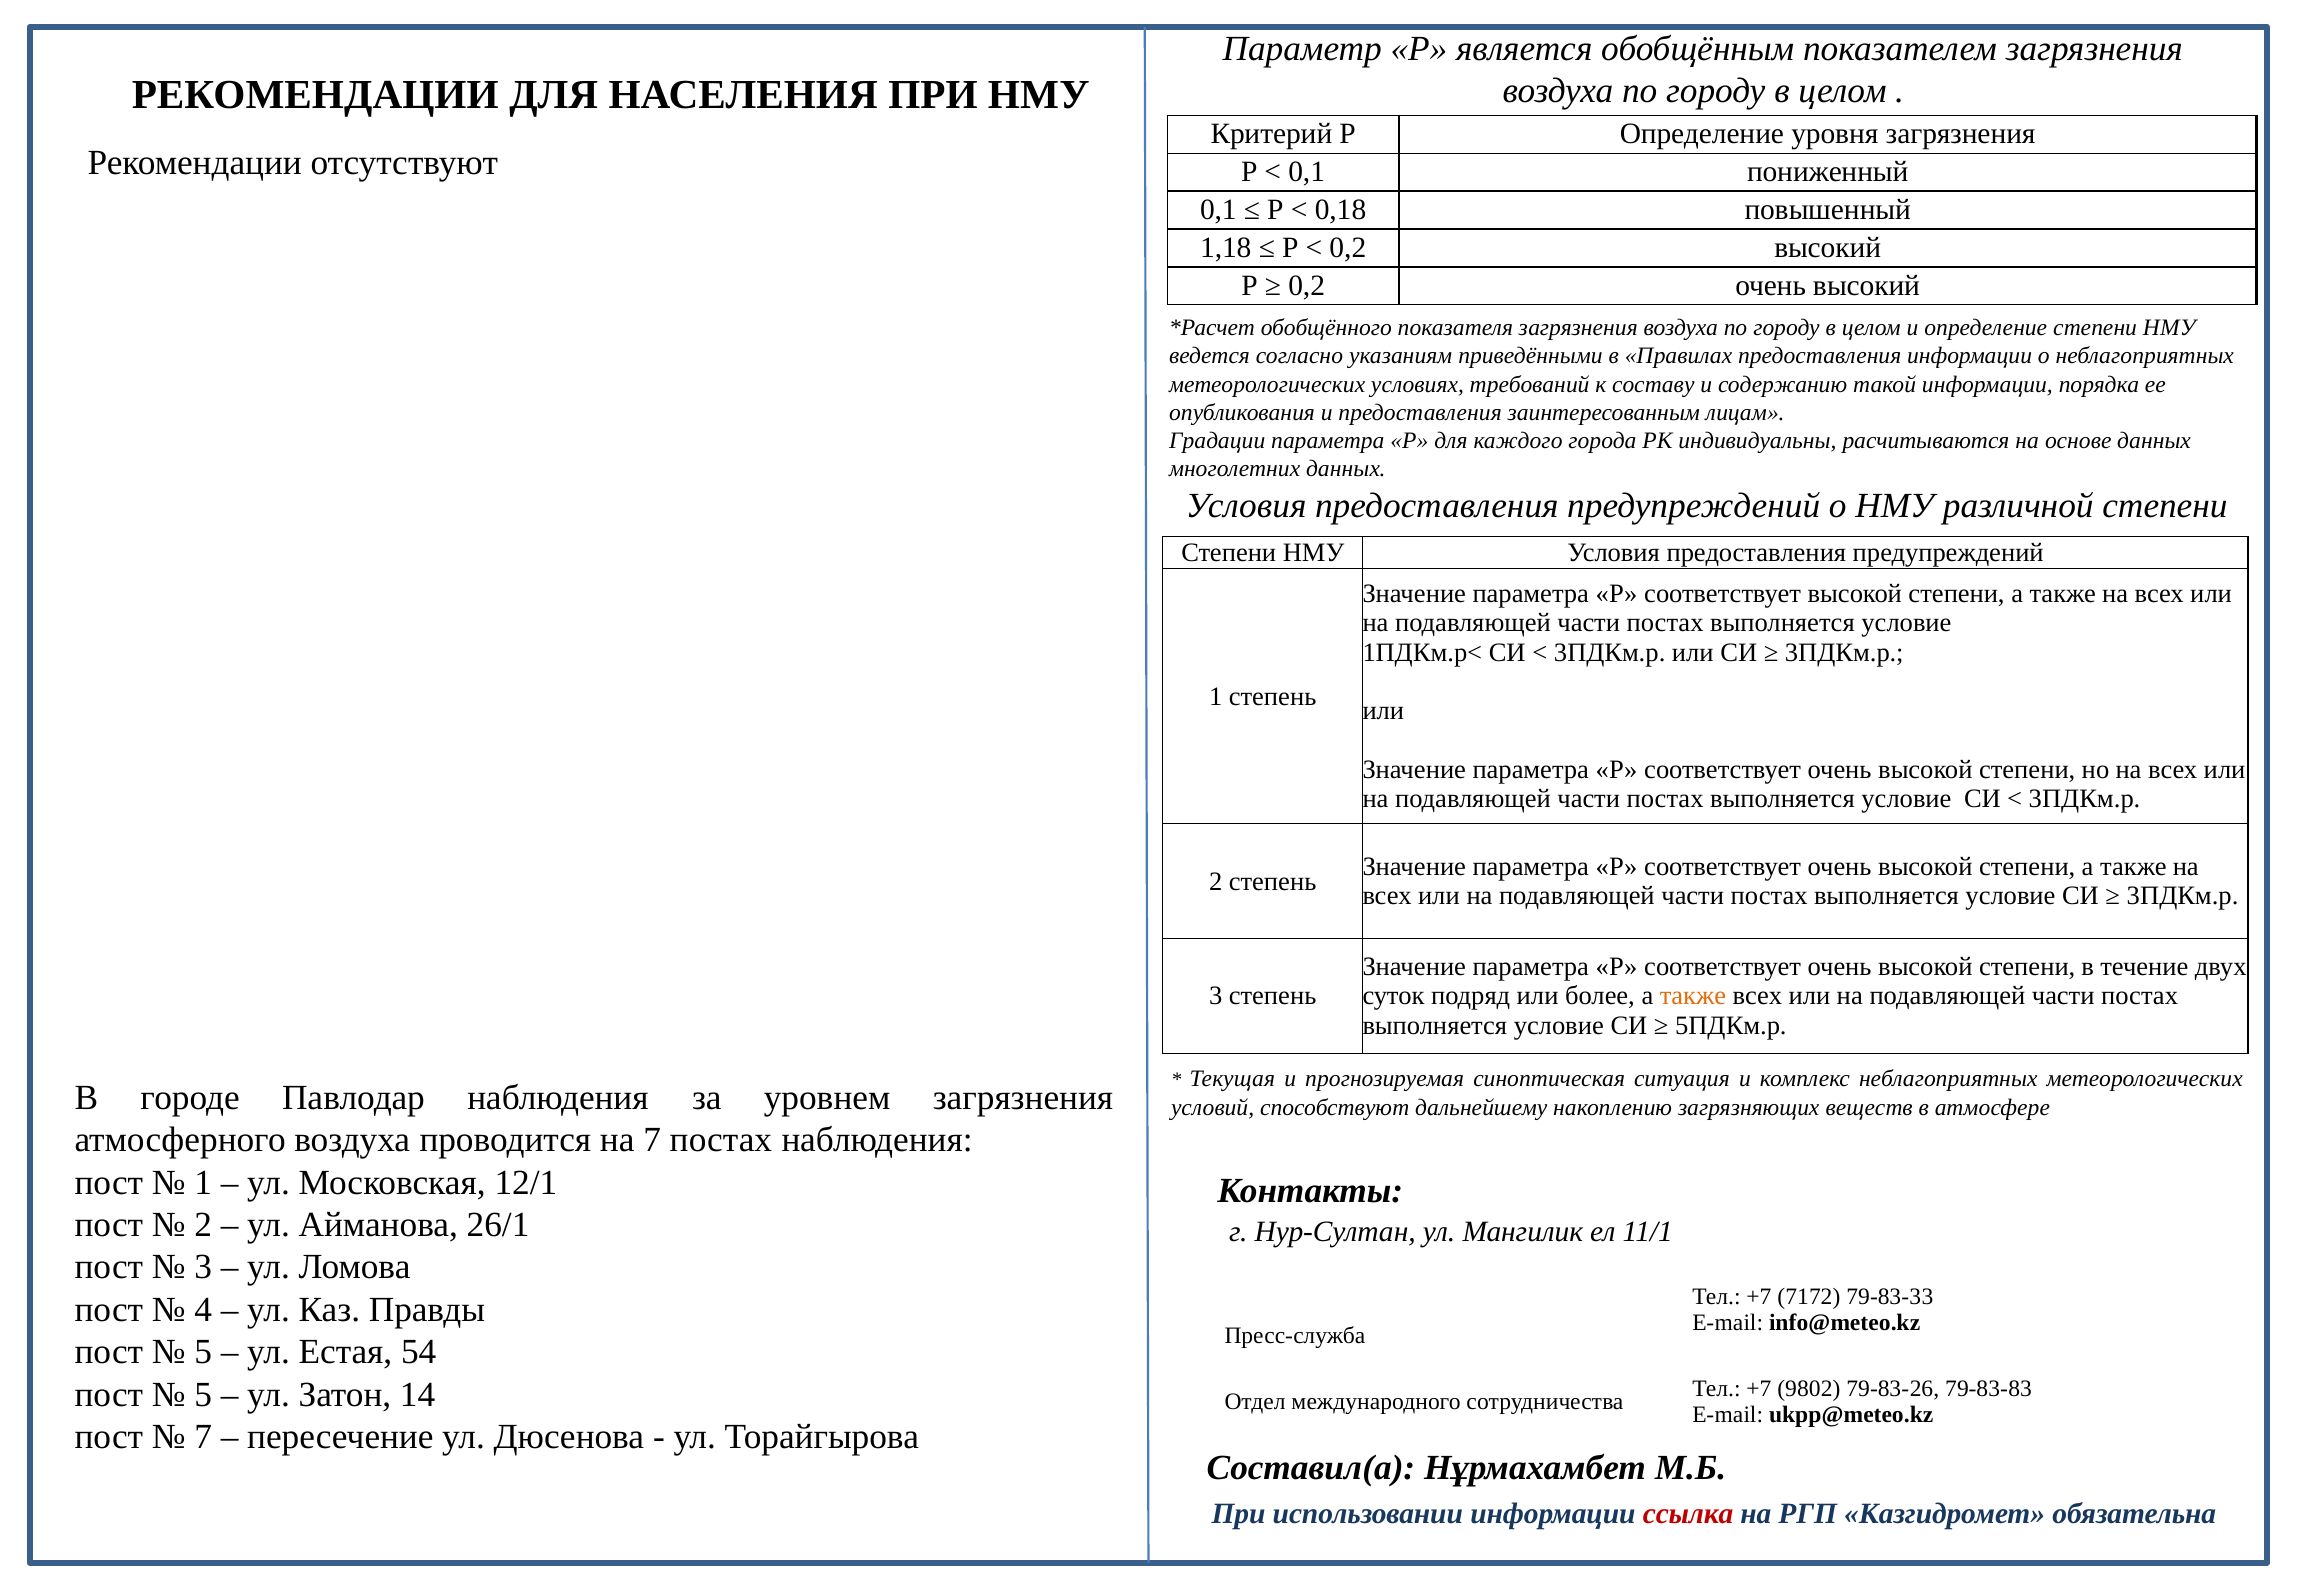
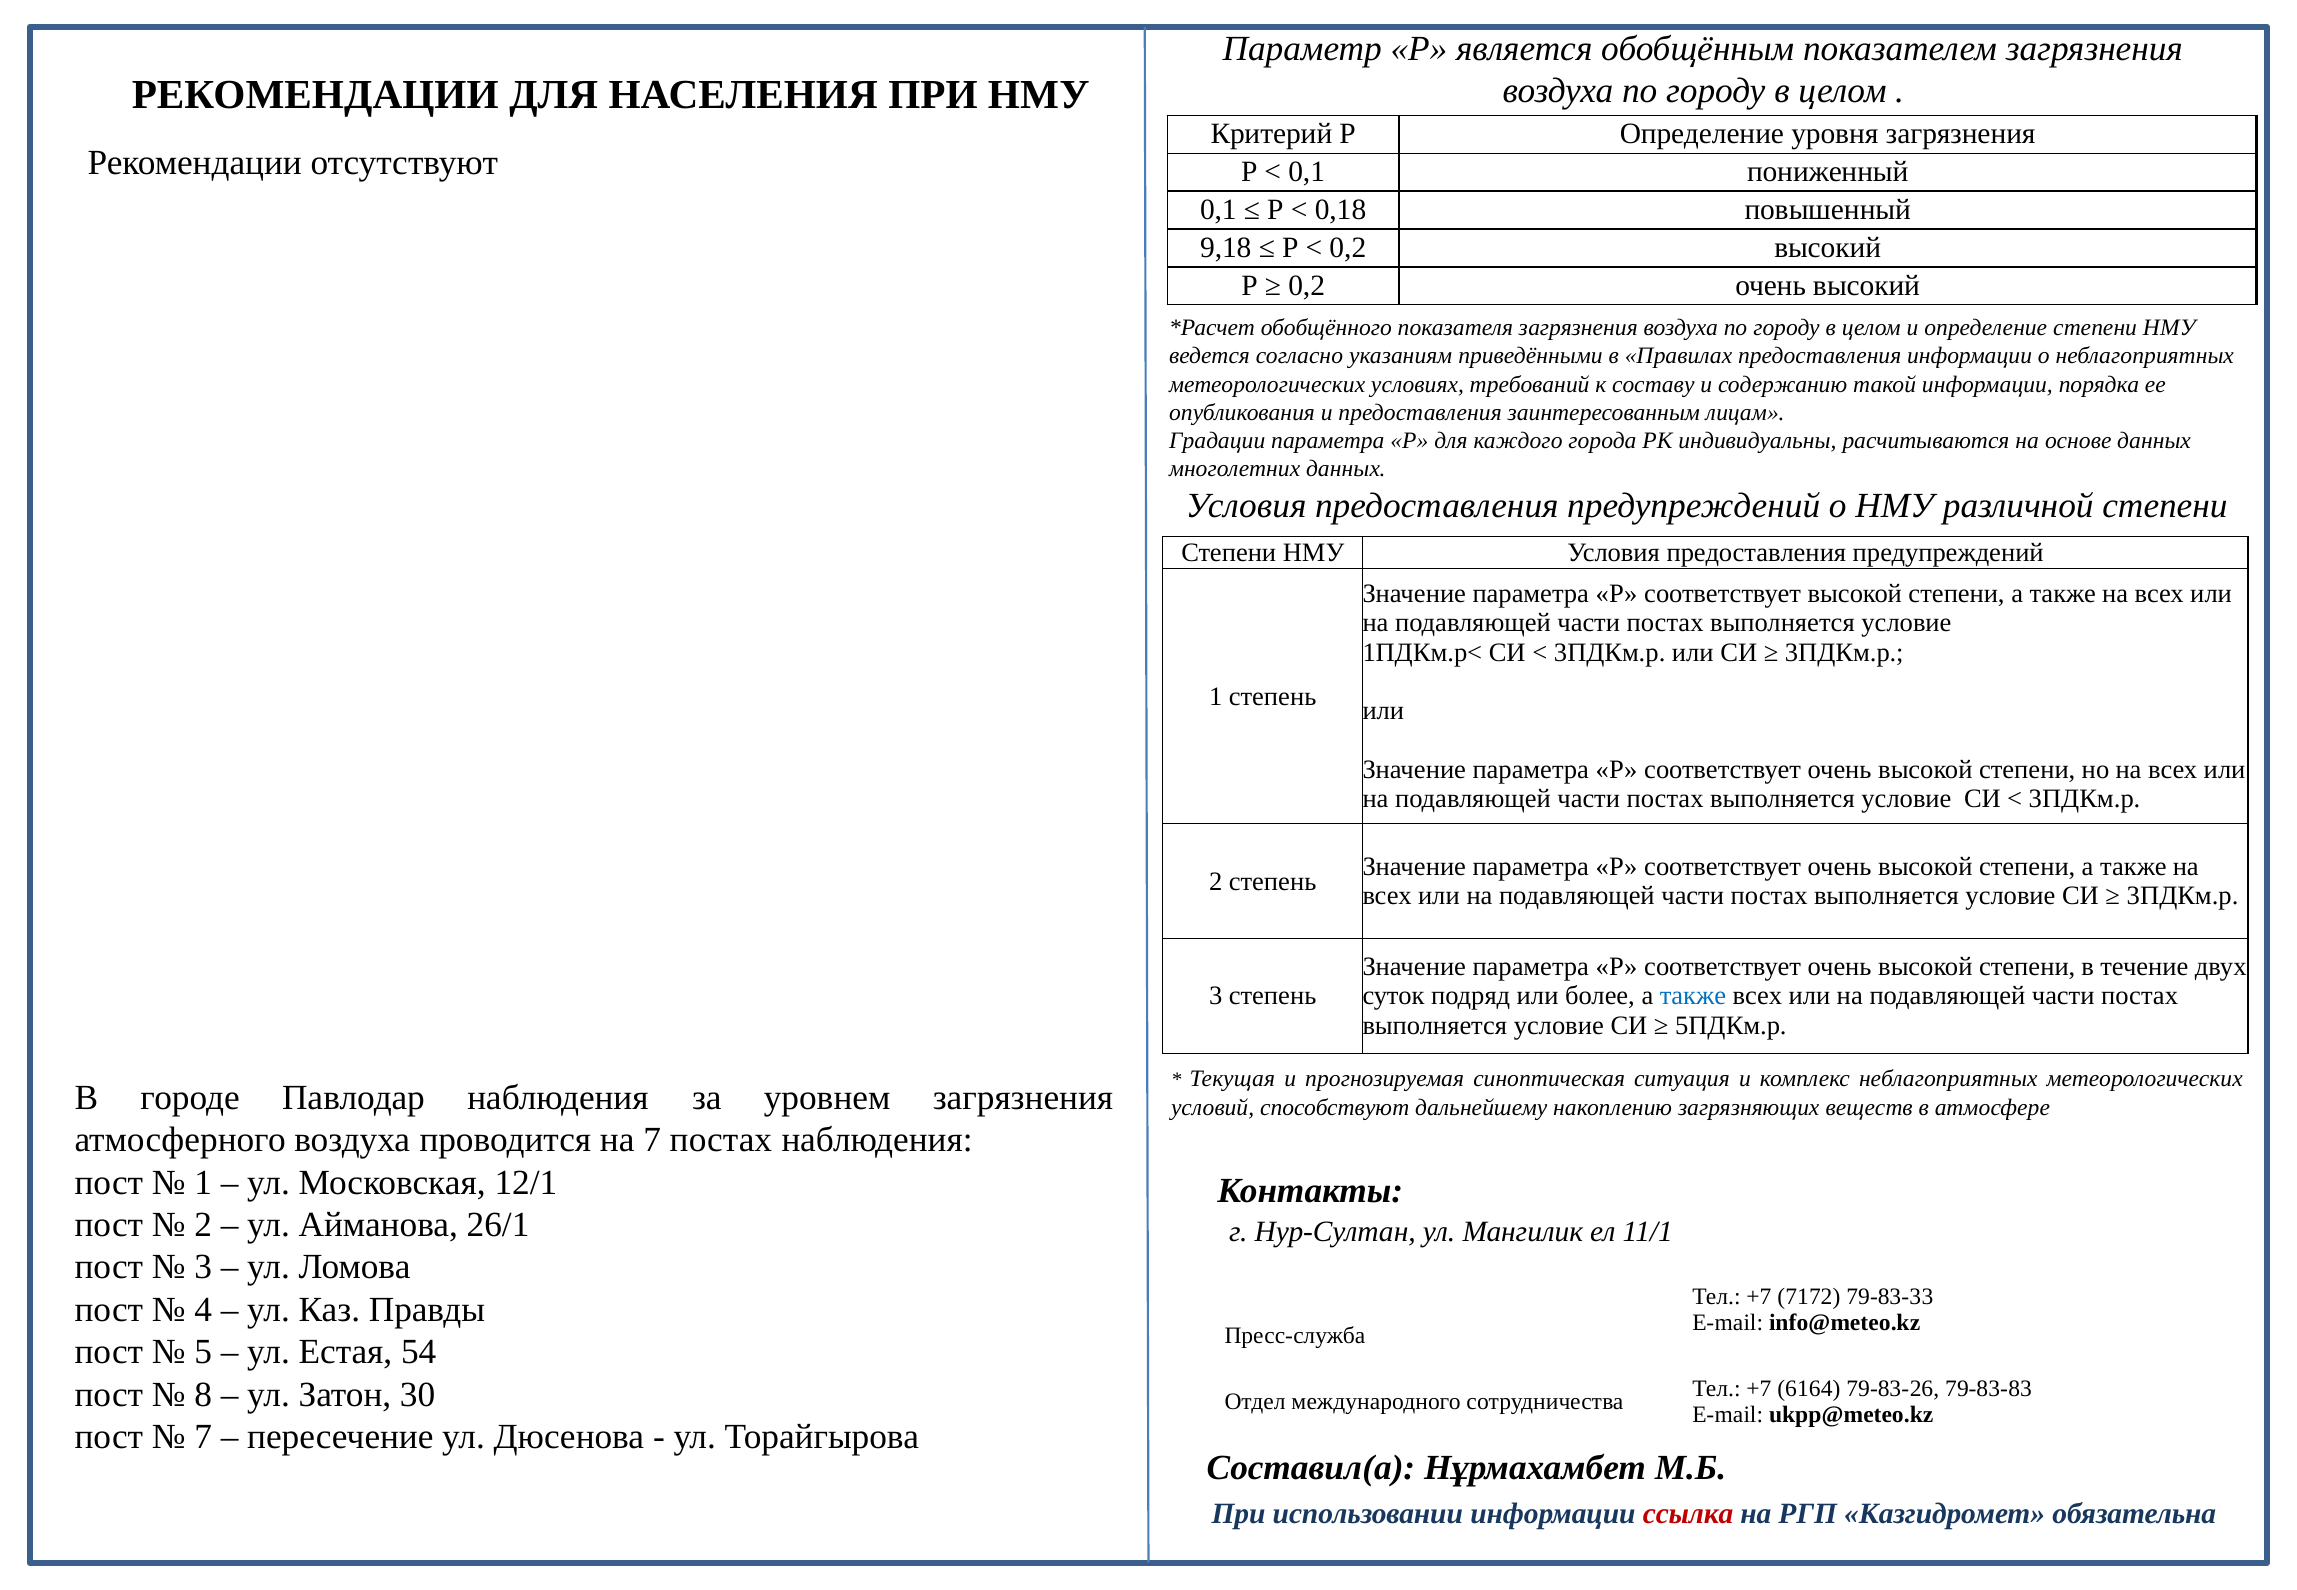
1,18: 1,18 -> 9,18
также at (1693, 996) colour: orange -> blue
9802: 9802 -> 6164
5 at (203, 1395): 5 -> 8
14: 14 -> 30
